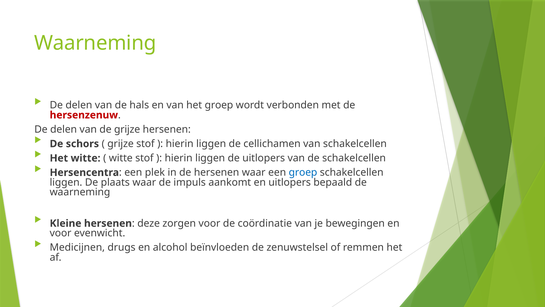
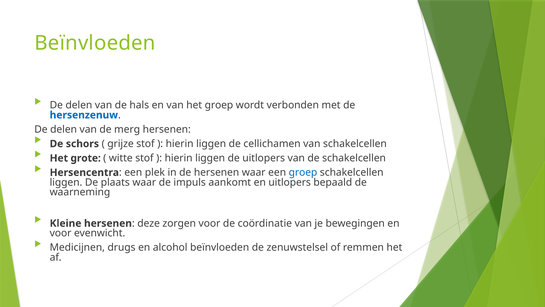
Waarneming at (95, 43): Waarneming -> Beïnvloeden
hersenzenuw colour: red -> blue
de grijze: grijze -> merg
Het witte: witte -> grote
